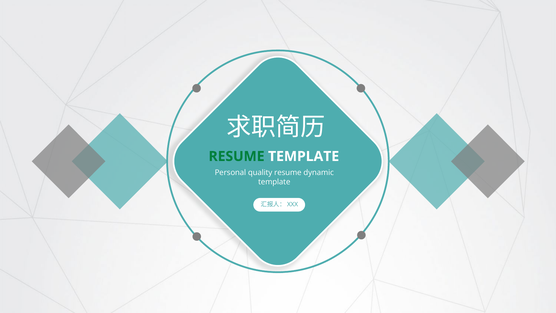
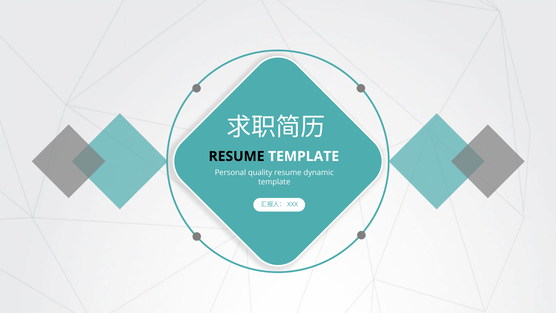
RESUME at (237, 156) colour: green -> black
